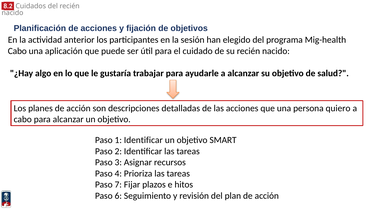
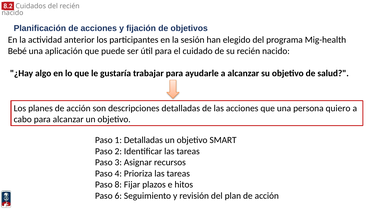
Cabo at (17, 51): Cabo -> Bebé
1 Identificar: Identificar -> Detalladas
7: 7 -> 8
